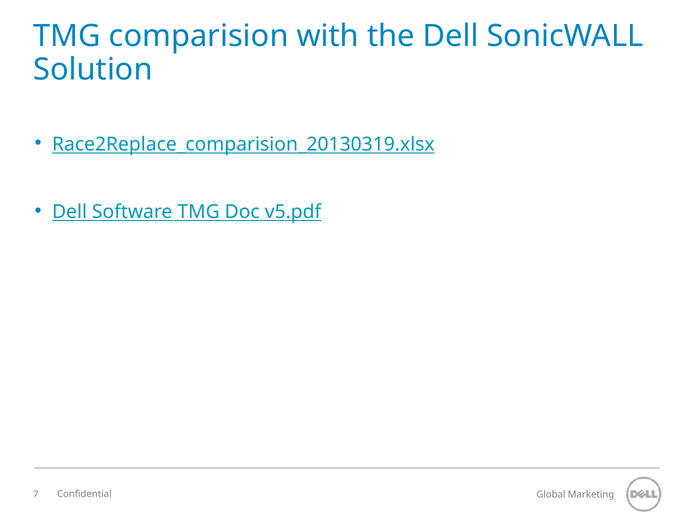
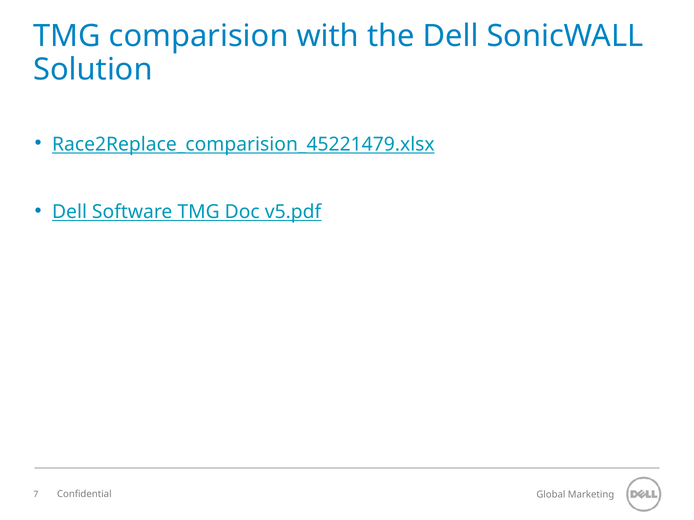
Race2Replace_comparision_20130319.xlsx: Race2Replace_comparision_20130319.xlsx -> Race2Replace_comparision_45221479.xlsx
